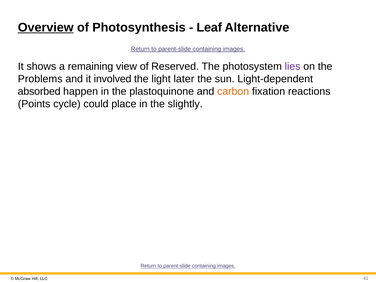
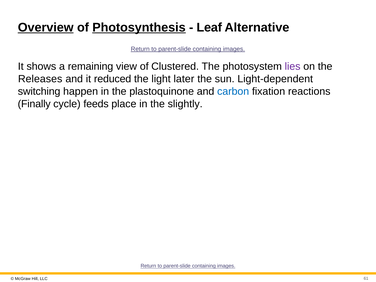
Photosynthesis underline: none -> present
Reserved: Reserved -> Clustered
Problems: Problems -> Releases
involved: involved -> reduced
absorbed: absorbed -> switching
carbon colour: orange -> blue
Points: Points -> Finally
could: could -> feeds
